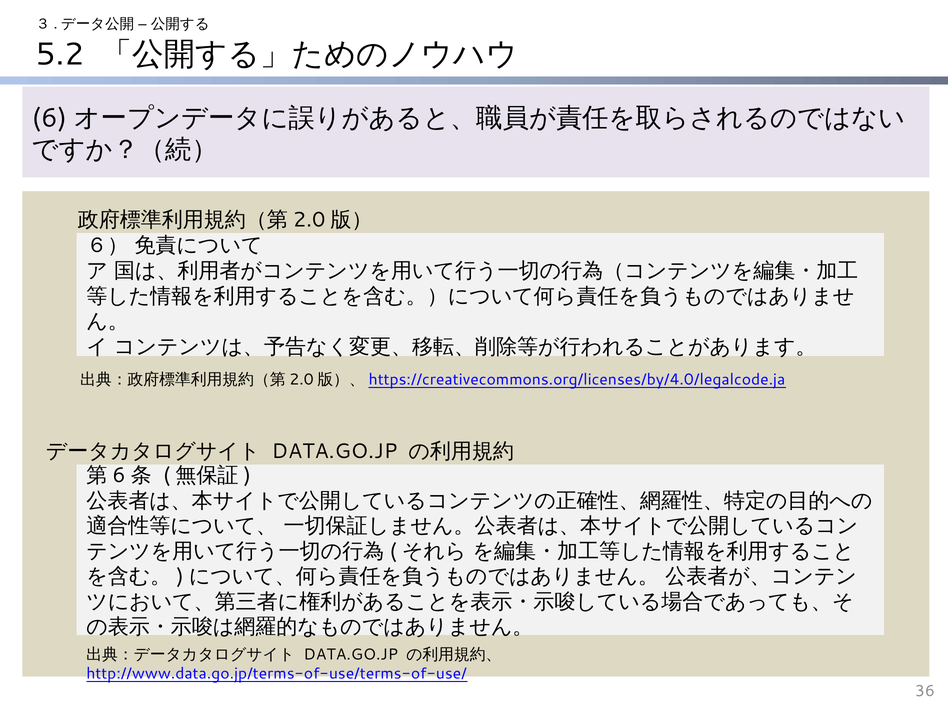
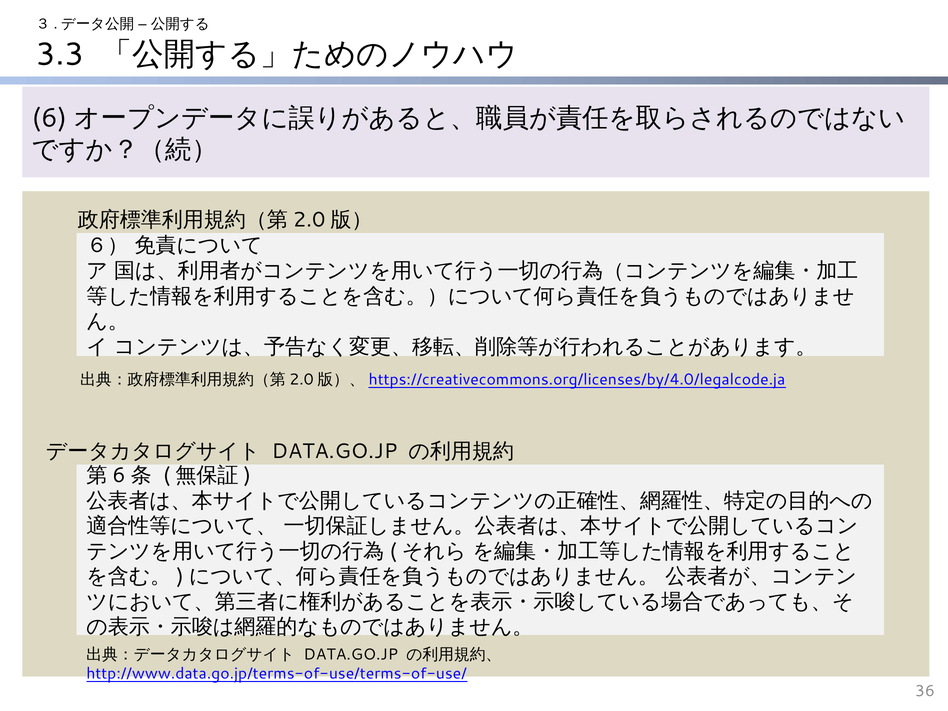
5.2: 5.2 -> 3.3
